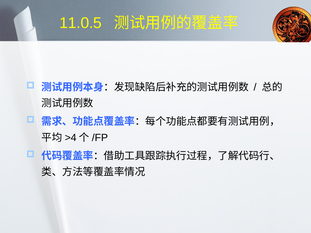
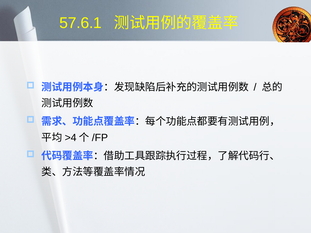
11.0.5: 11.0.5 -> 57.6.1
